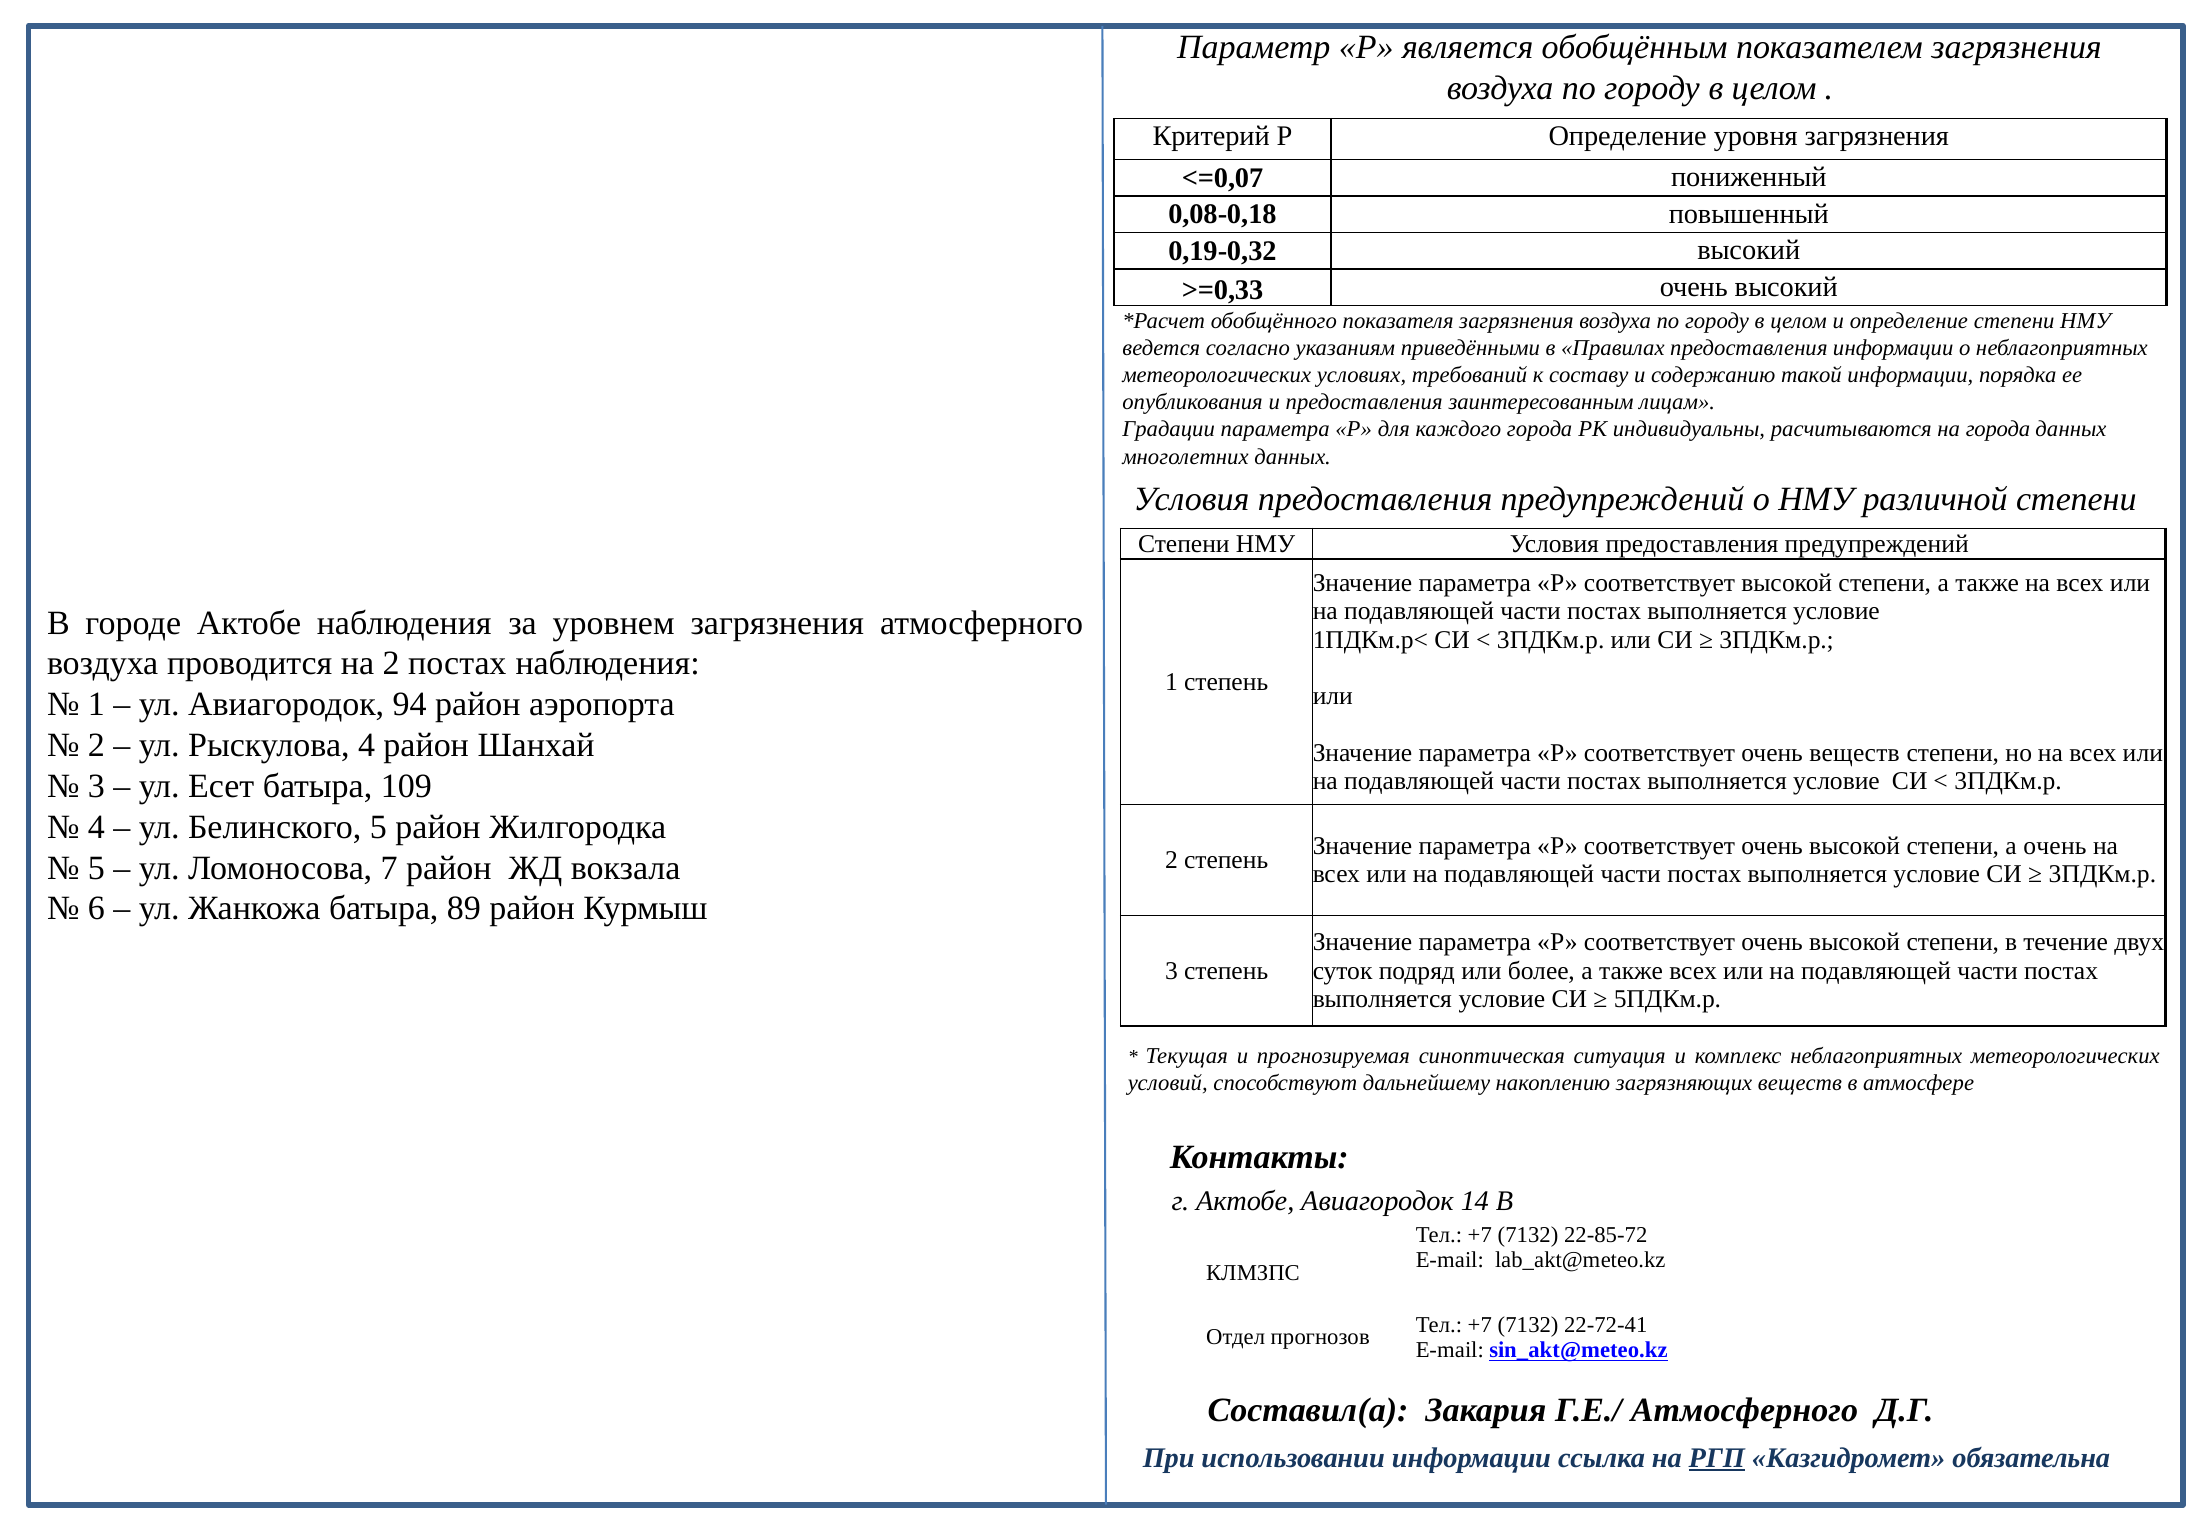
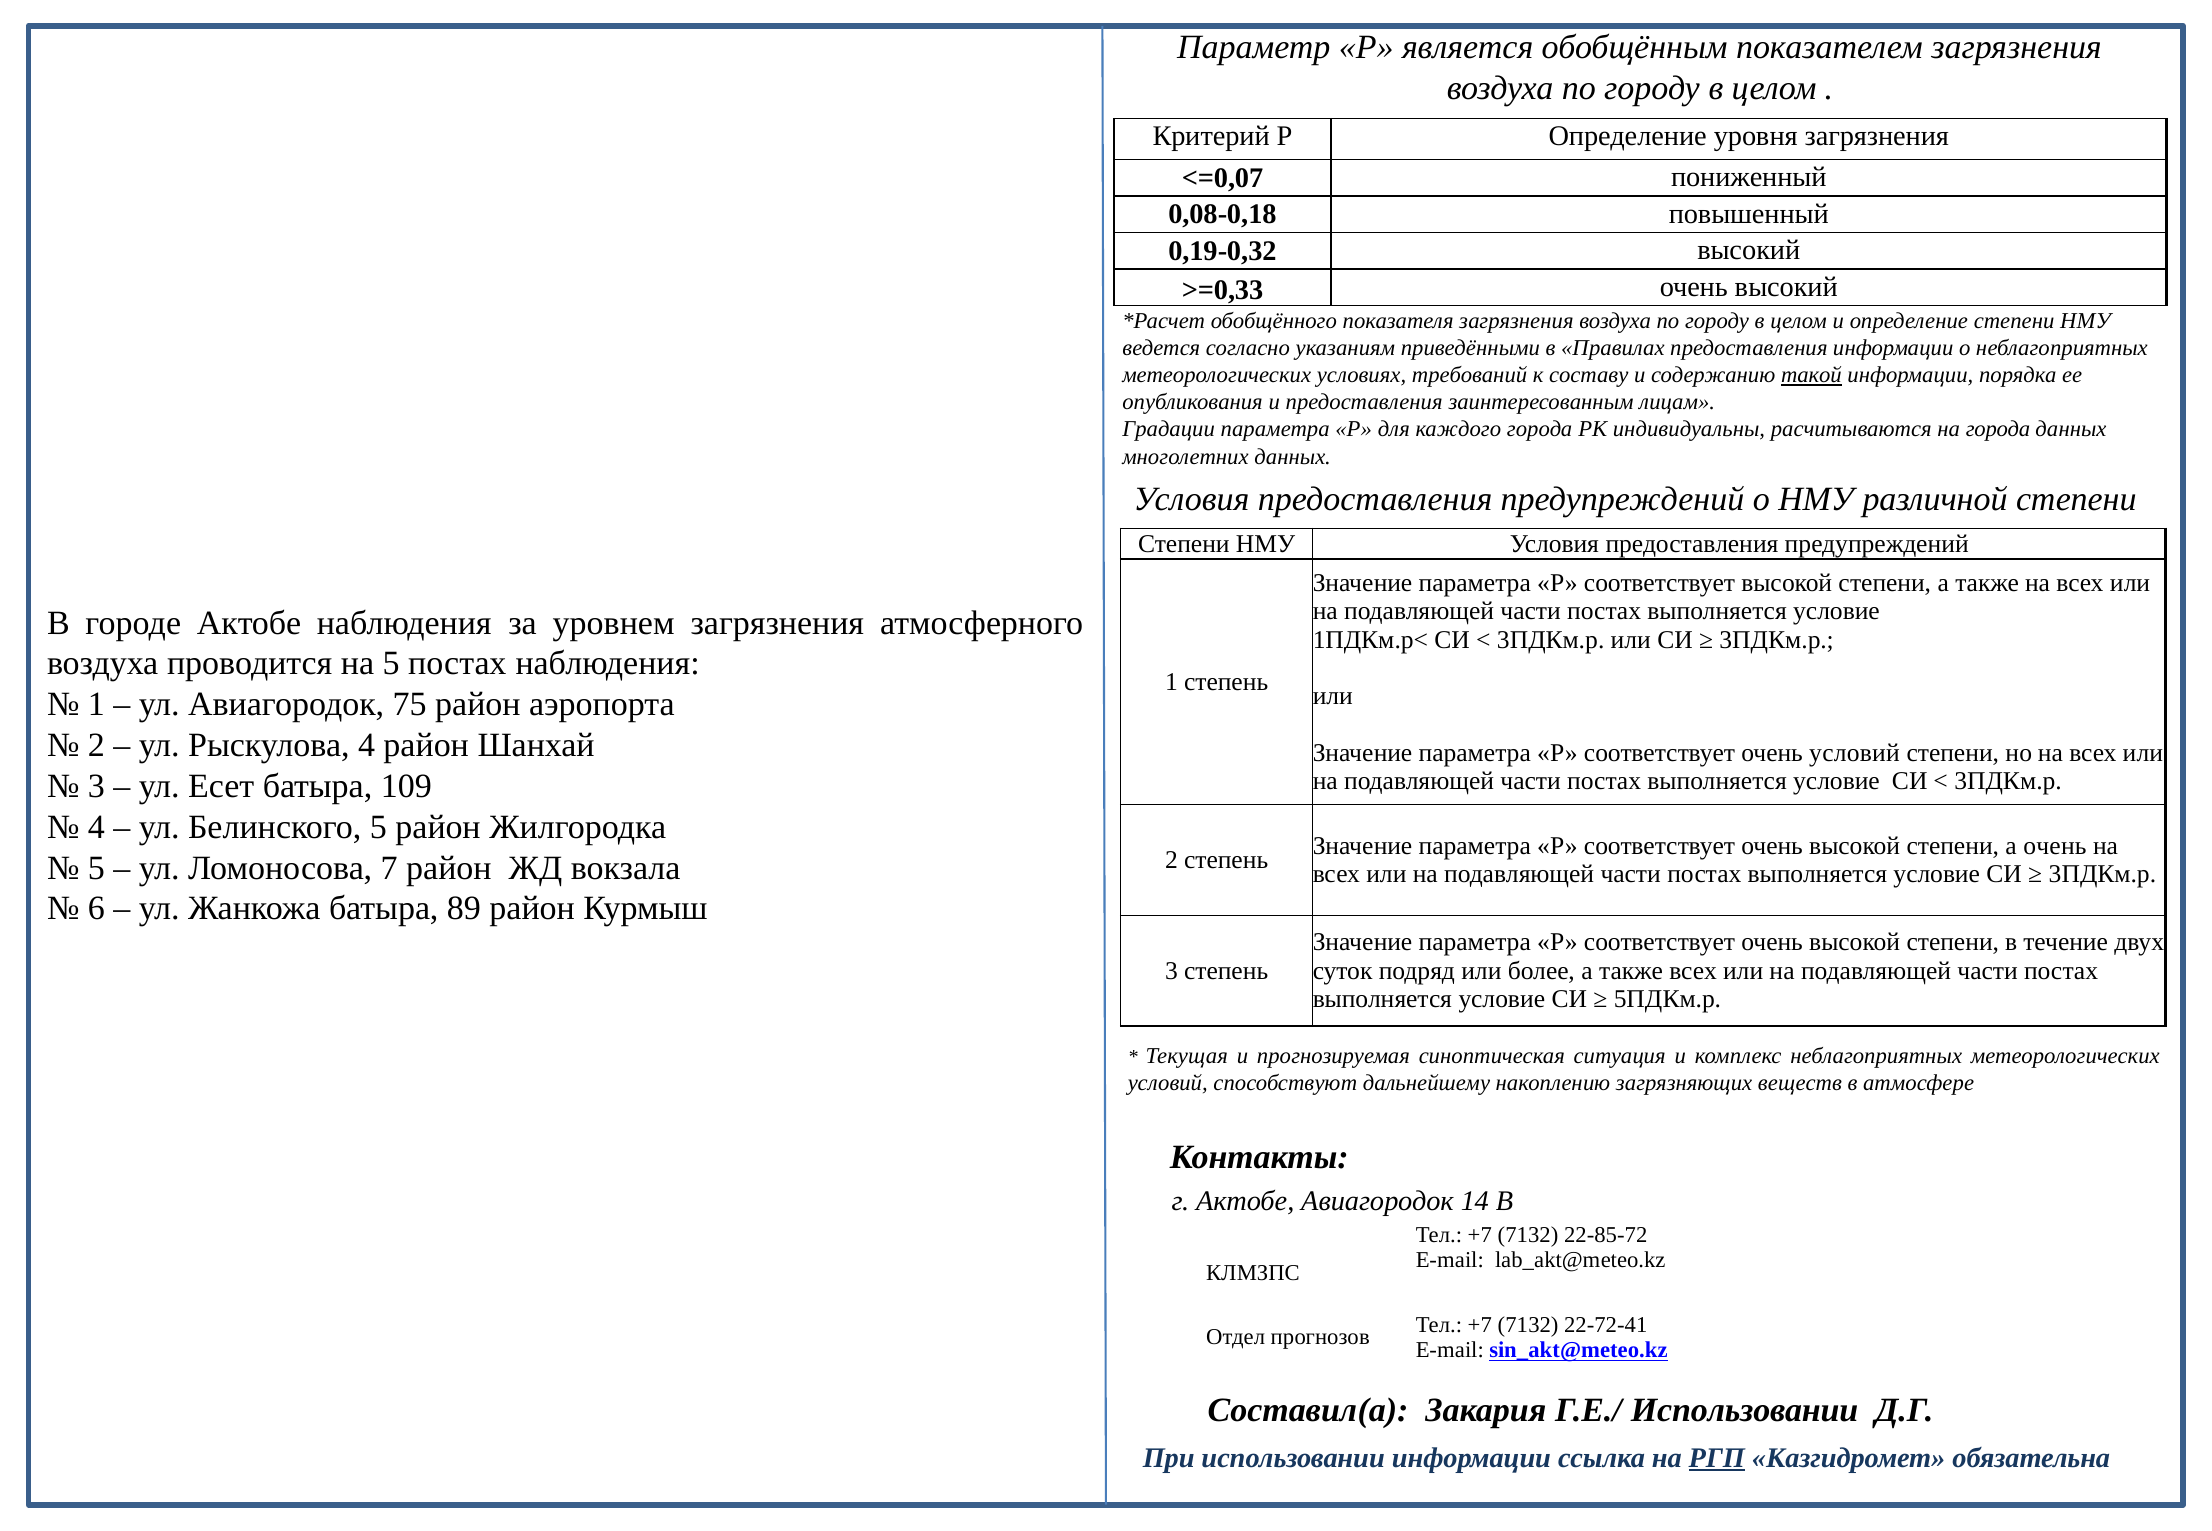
такой underline: none -> present
на 2: 2 -> 5
94: 94 -> 75
очень веществ: веществ -> условий
Г.Е./ Атмосферного: Атмосферного -> Использовании
